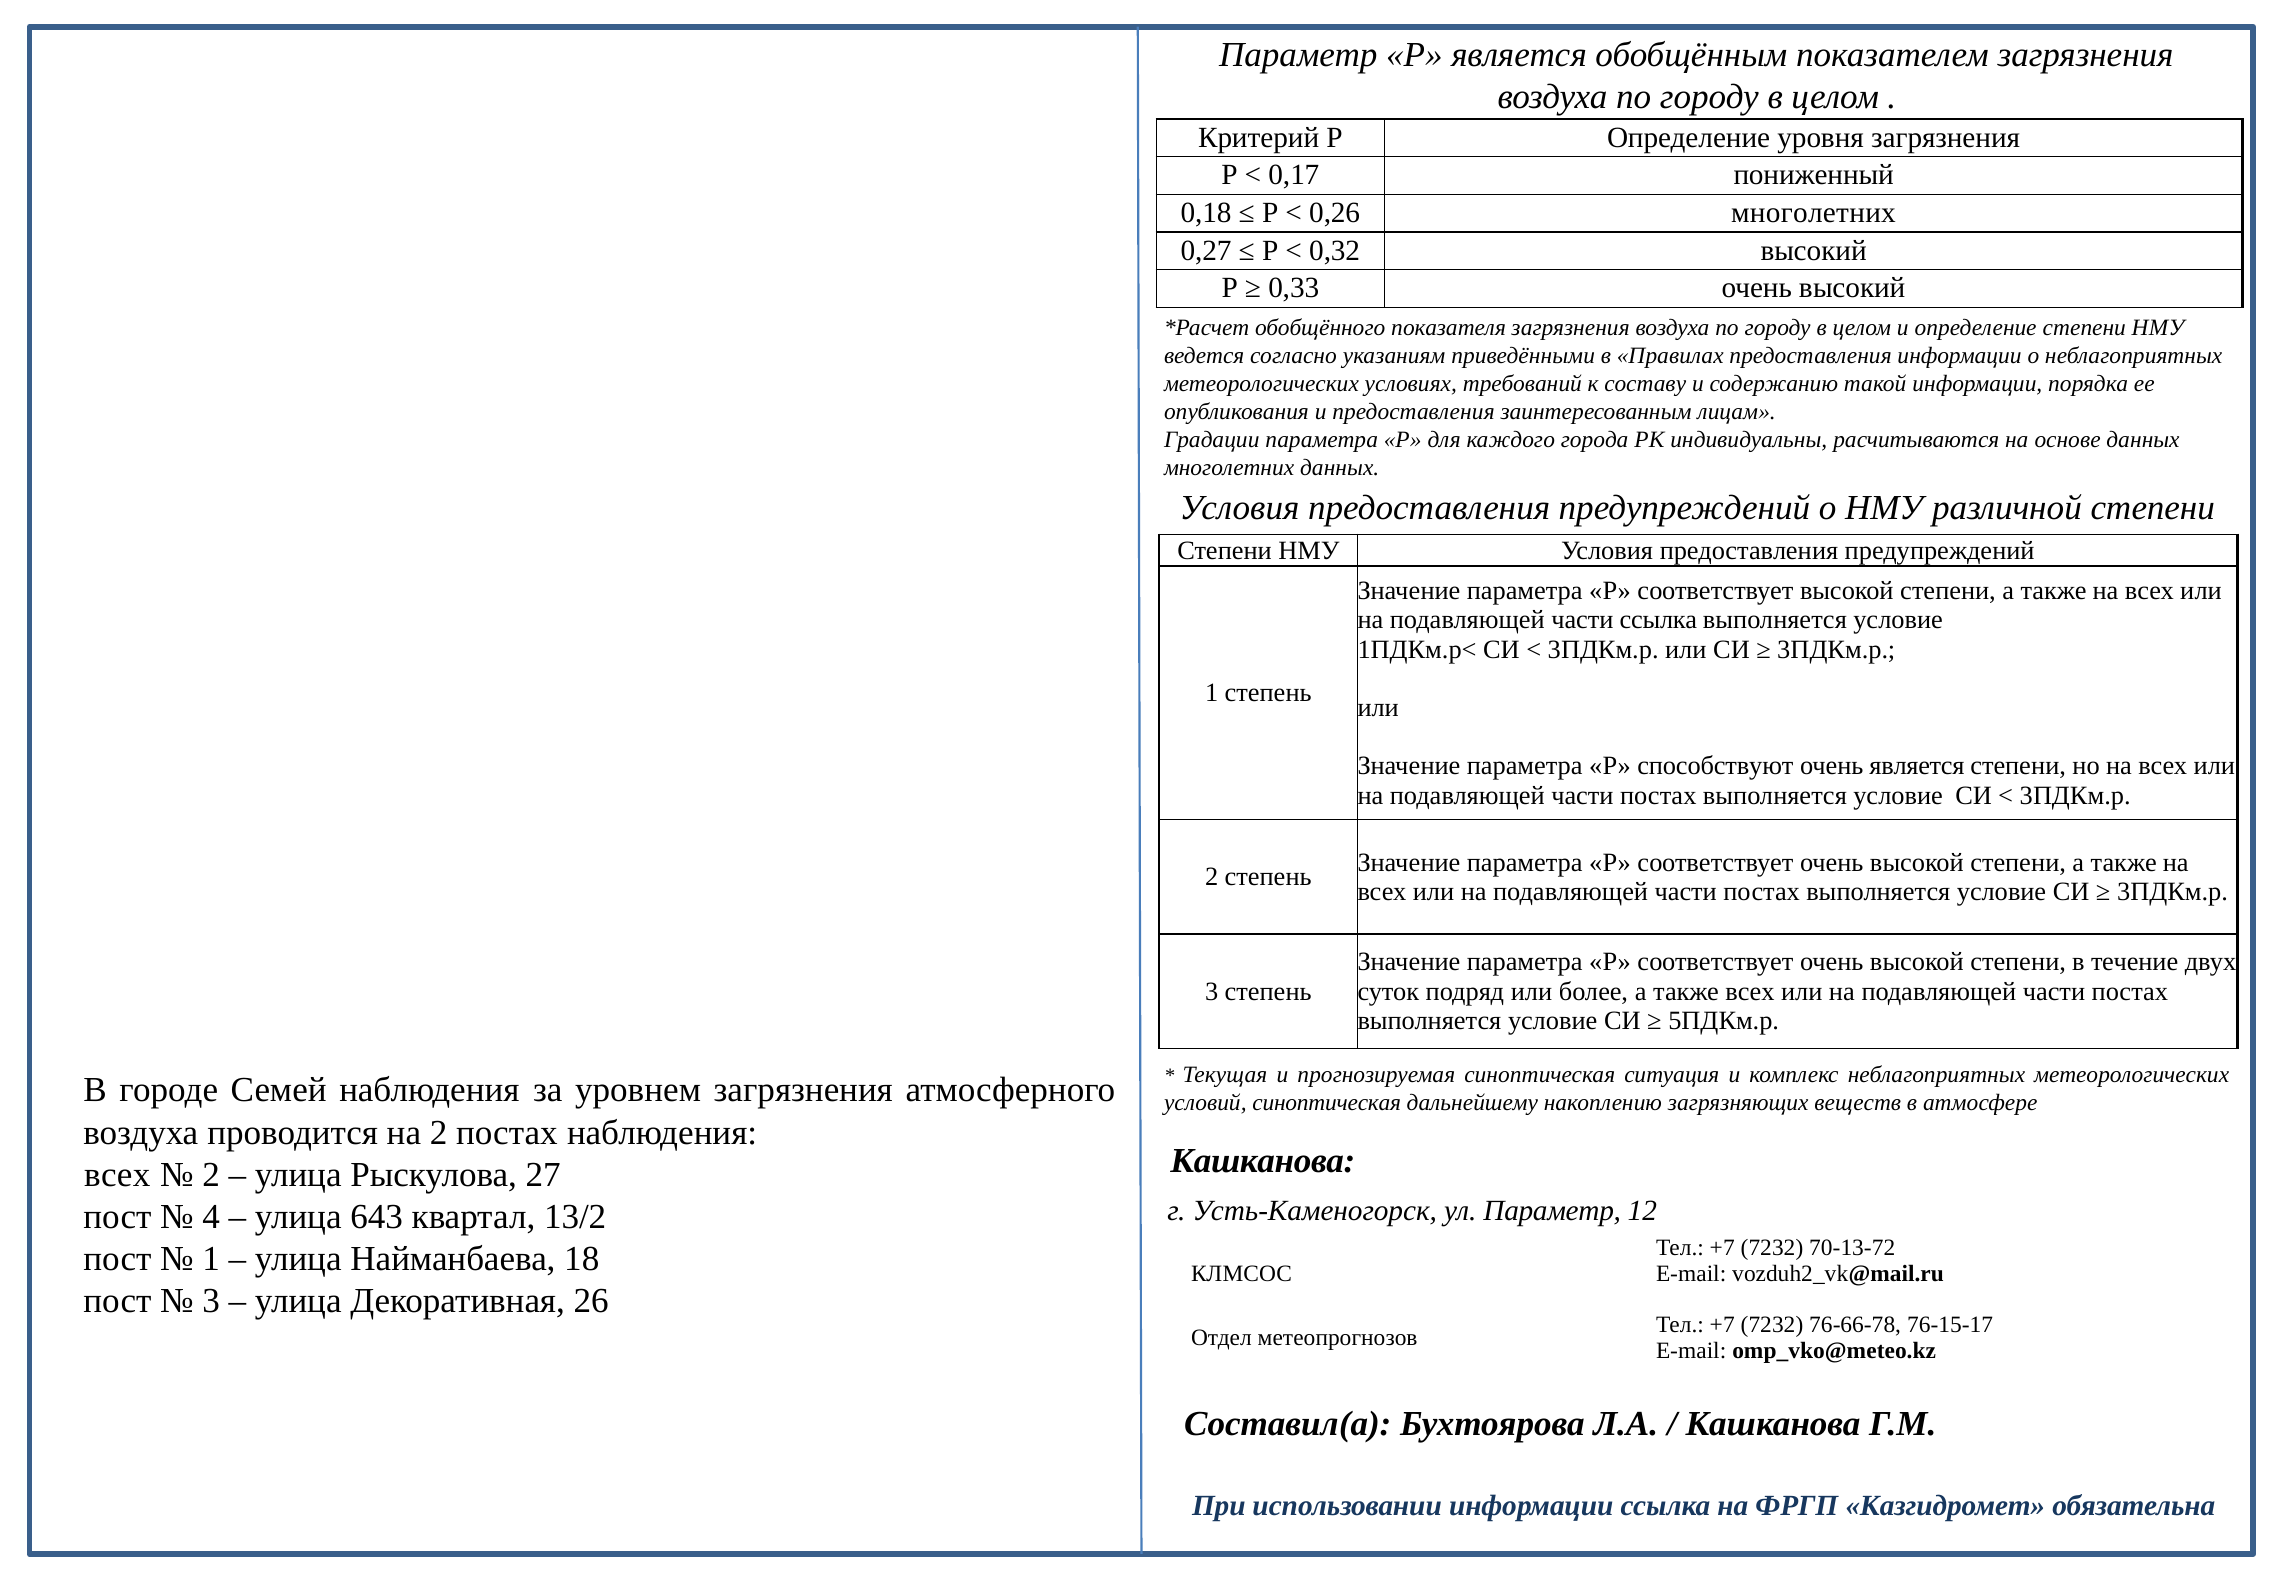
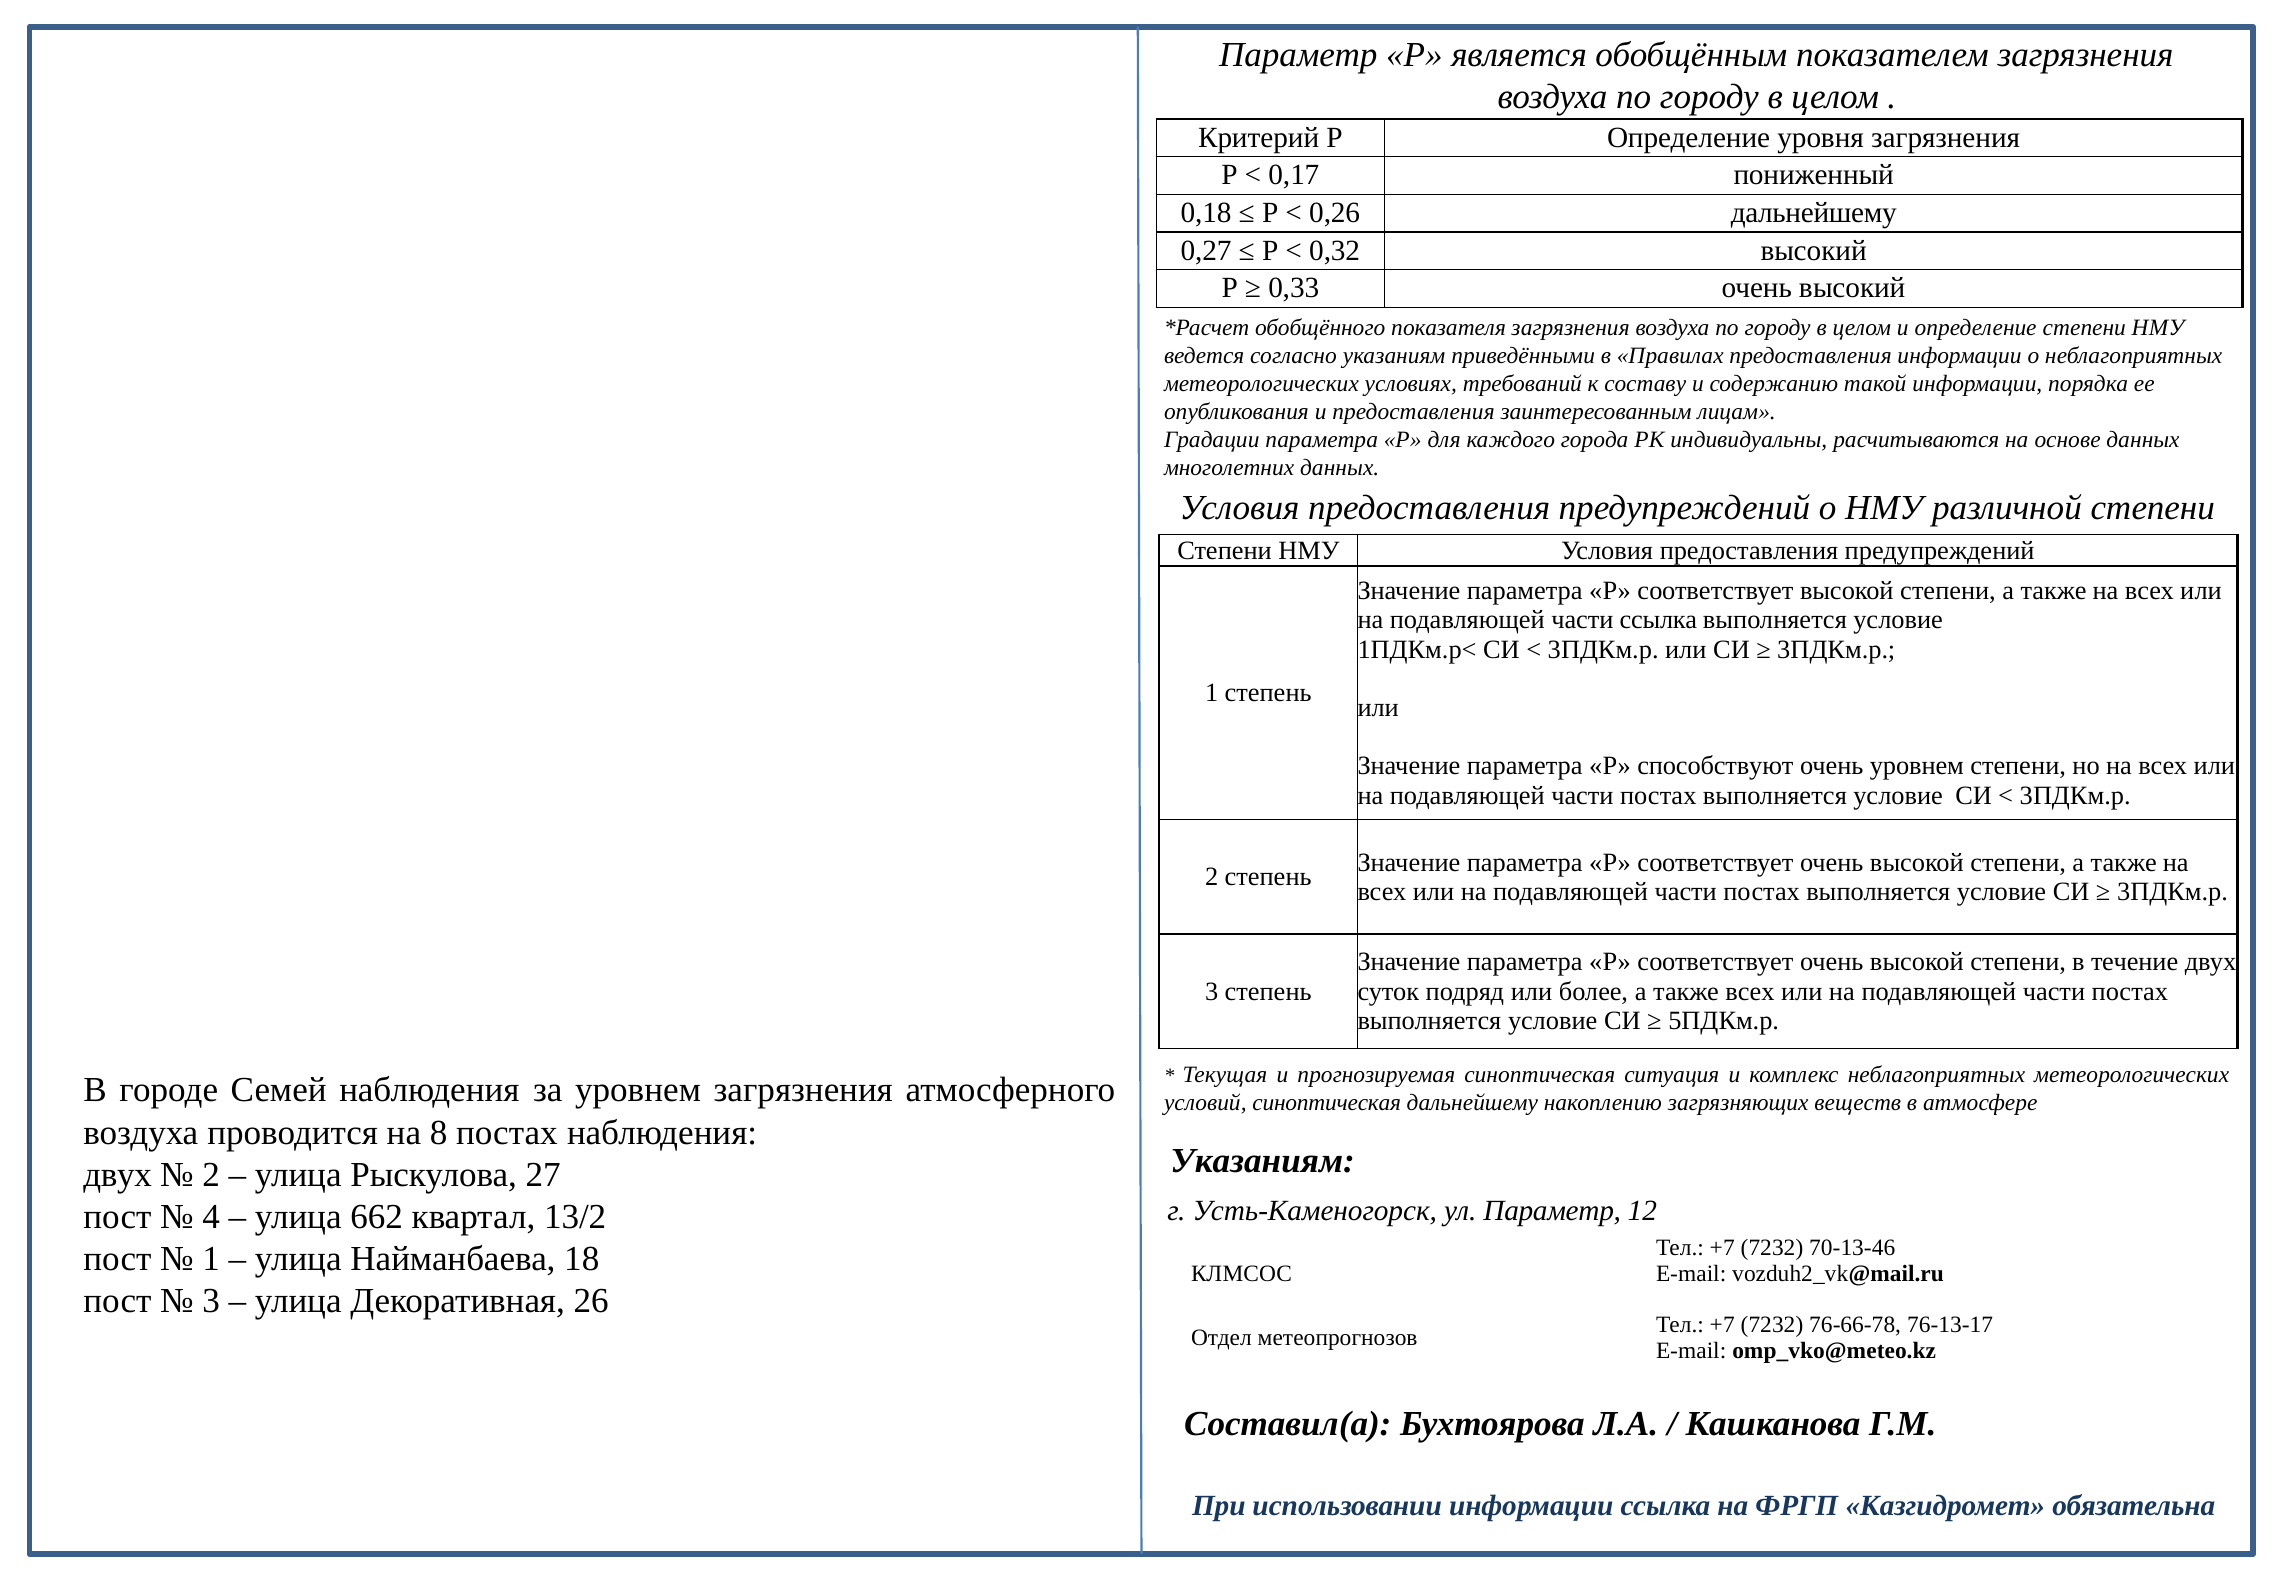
0,26 многолетних: многолетних -> дальнейшему
очень является: является -> уровнем
на 2: 2 -> 8
Кашканова at (1263, 1160): Кашканова -> Указаниям
всех at (117, 1174): всех -> двух
643: 643 -> 662
70-13-72: 70-13-72 -> 70-13-46
76-15-17: 76-15-17 -> 76-13-17
